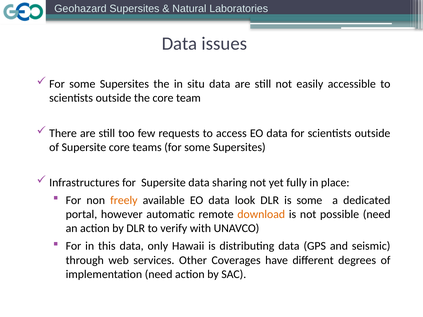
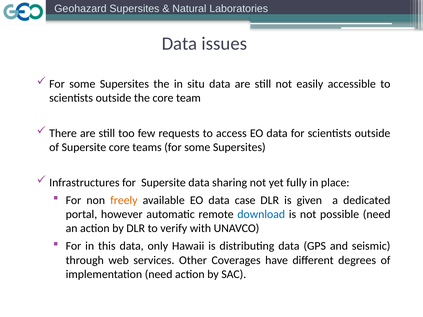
look: look -> case
is some: some -> given
download colour: orange -> blue
